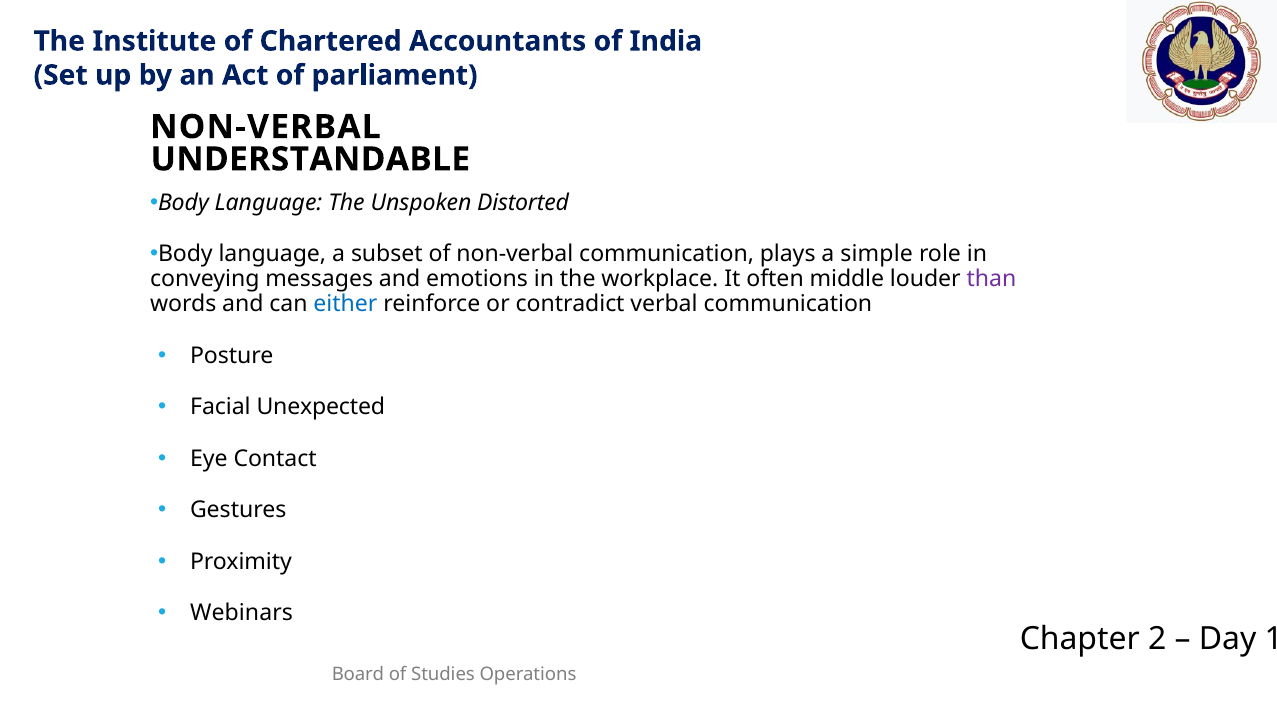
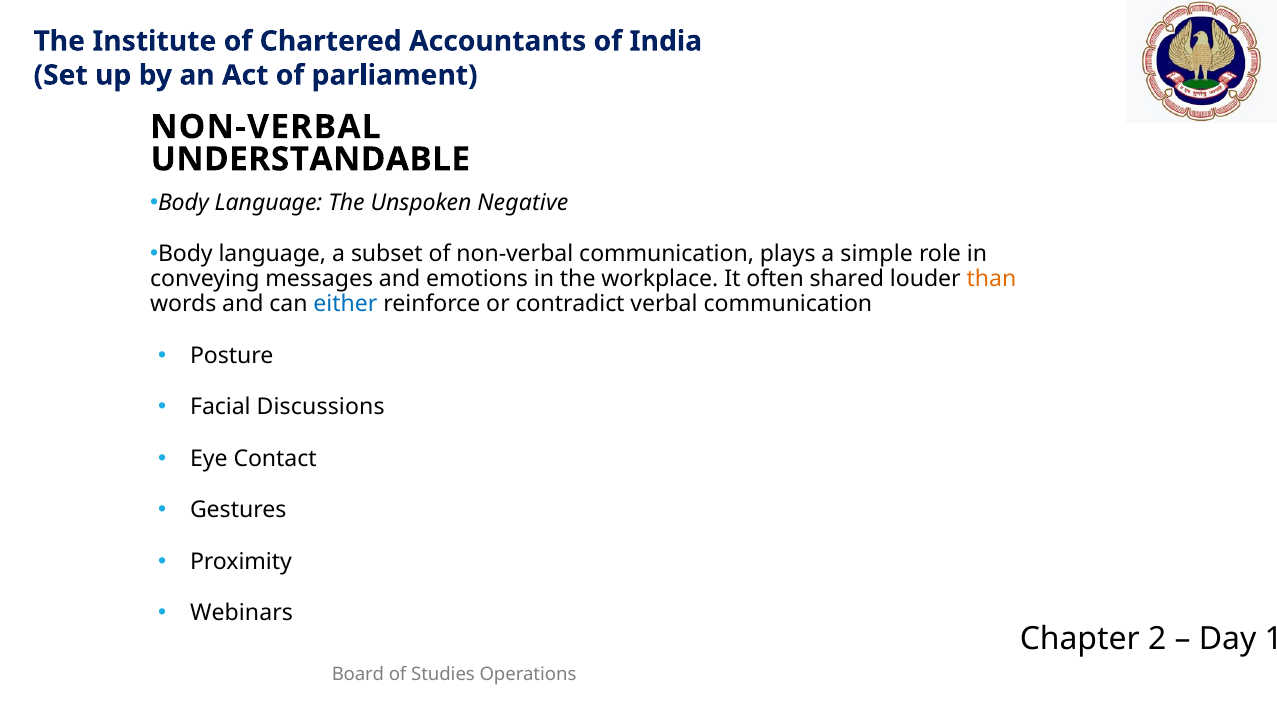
Distorted: Distorted -> Negative
middle: middle -> shared
than colour: purple -> orange
Unexpected: Unexpected -> Discussions
